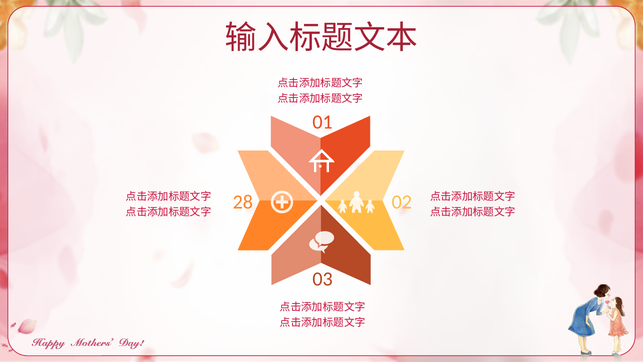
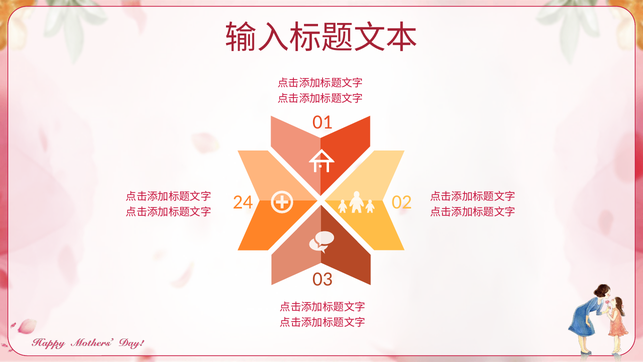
28: 28 -> 24
